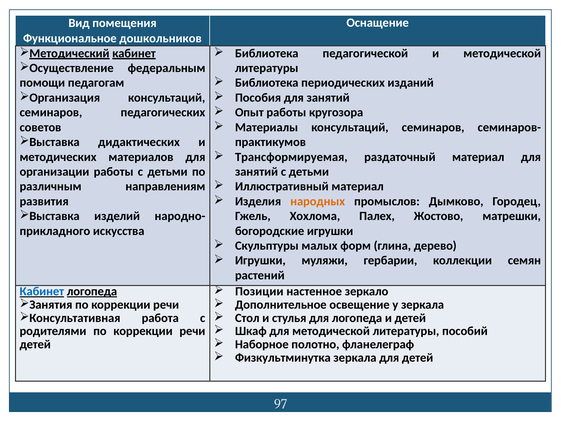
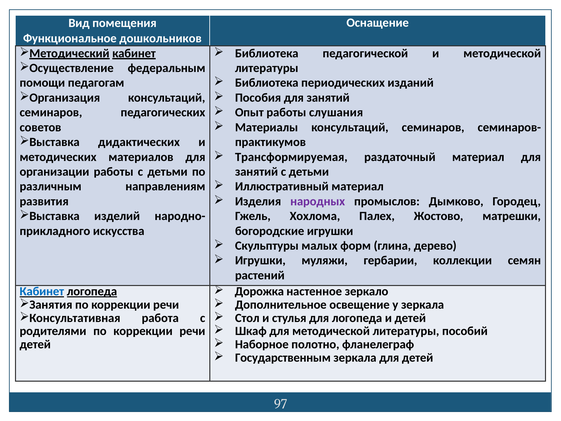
кругозора: кругозора -> слушания
народных colour: orange -> purple
Позиции: Позиции -> Дорожка
Физкультминутка: Физкультминутка -> Государственным
